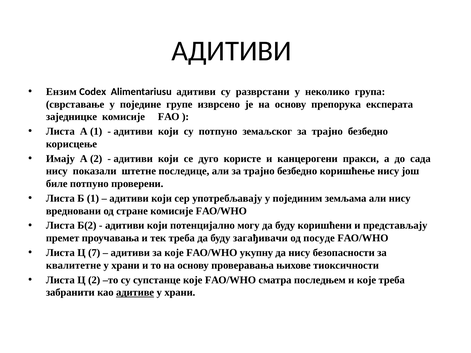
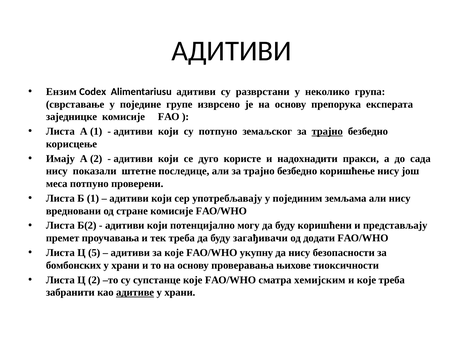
трајно at (327, 132) underline: none -> present
канцерогени: канцерогени -> надохнадити
биле: биле -> меса
посуде: посуде -> додати
7: 7 -> 5
квалитетне: квалитетне -> бомбонских
последњем: последњем -> хемијским
